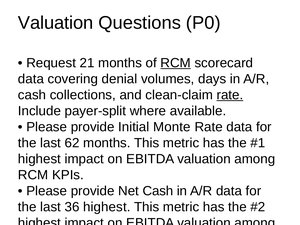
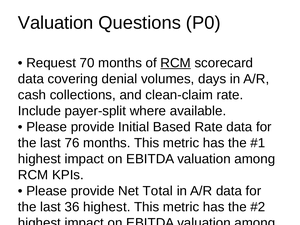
21: 21 -> 70
rate at (230, 95) underline: present -> none
Monte: Monte -> Based
62: 62 -> 76
Net Cash: Cash -> Total
